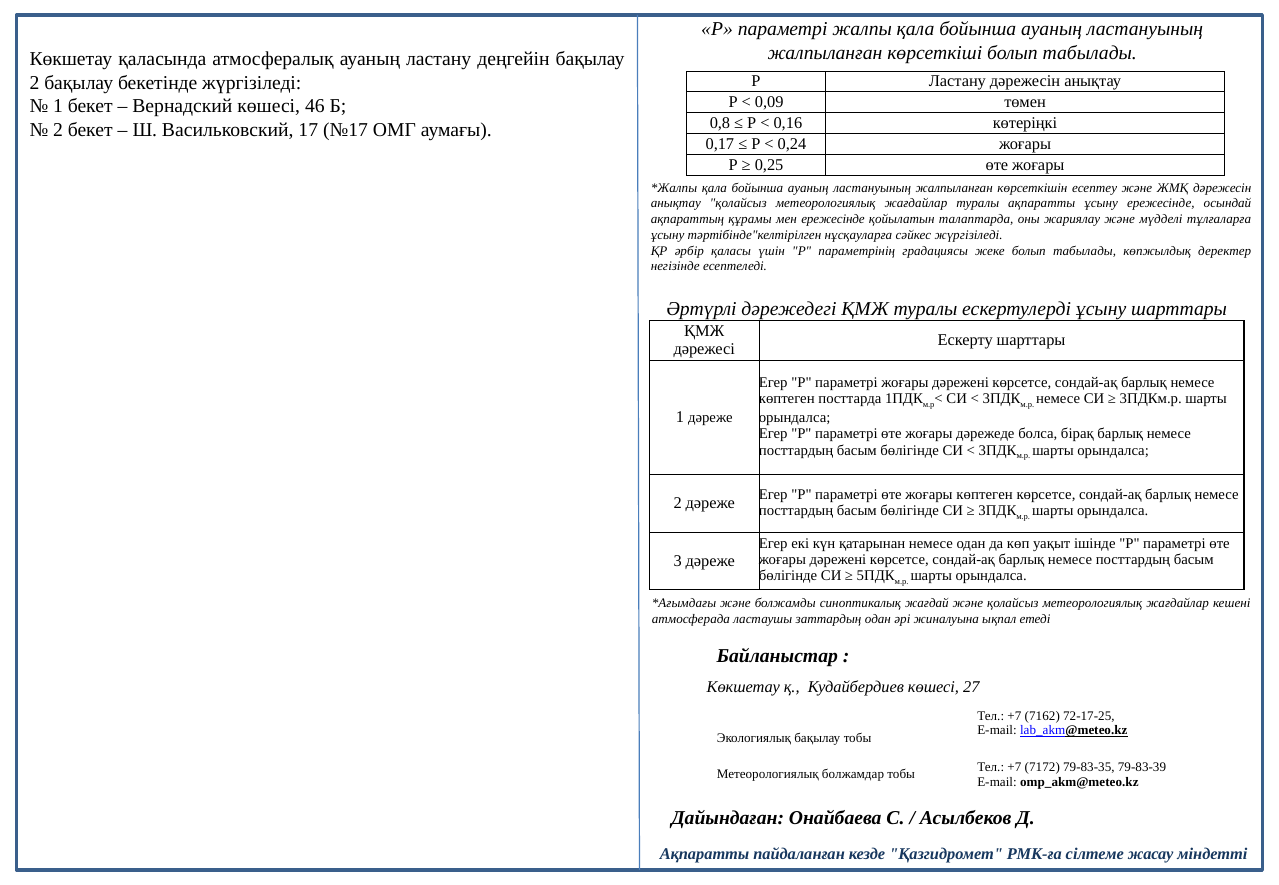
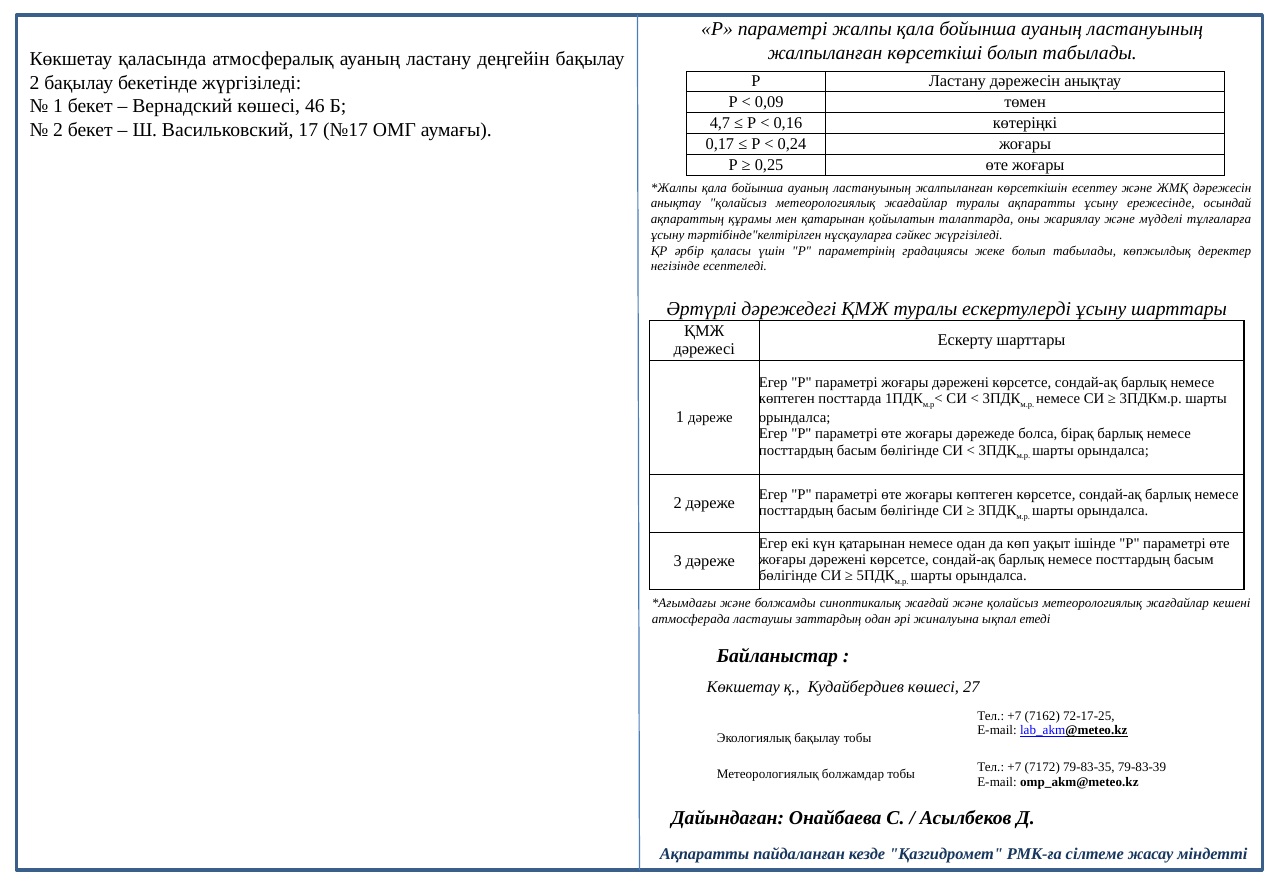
0,8: 0,8 -> 4,7
мен ережесінде: ережесінде -> қатарынан
